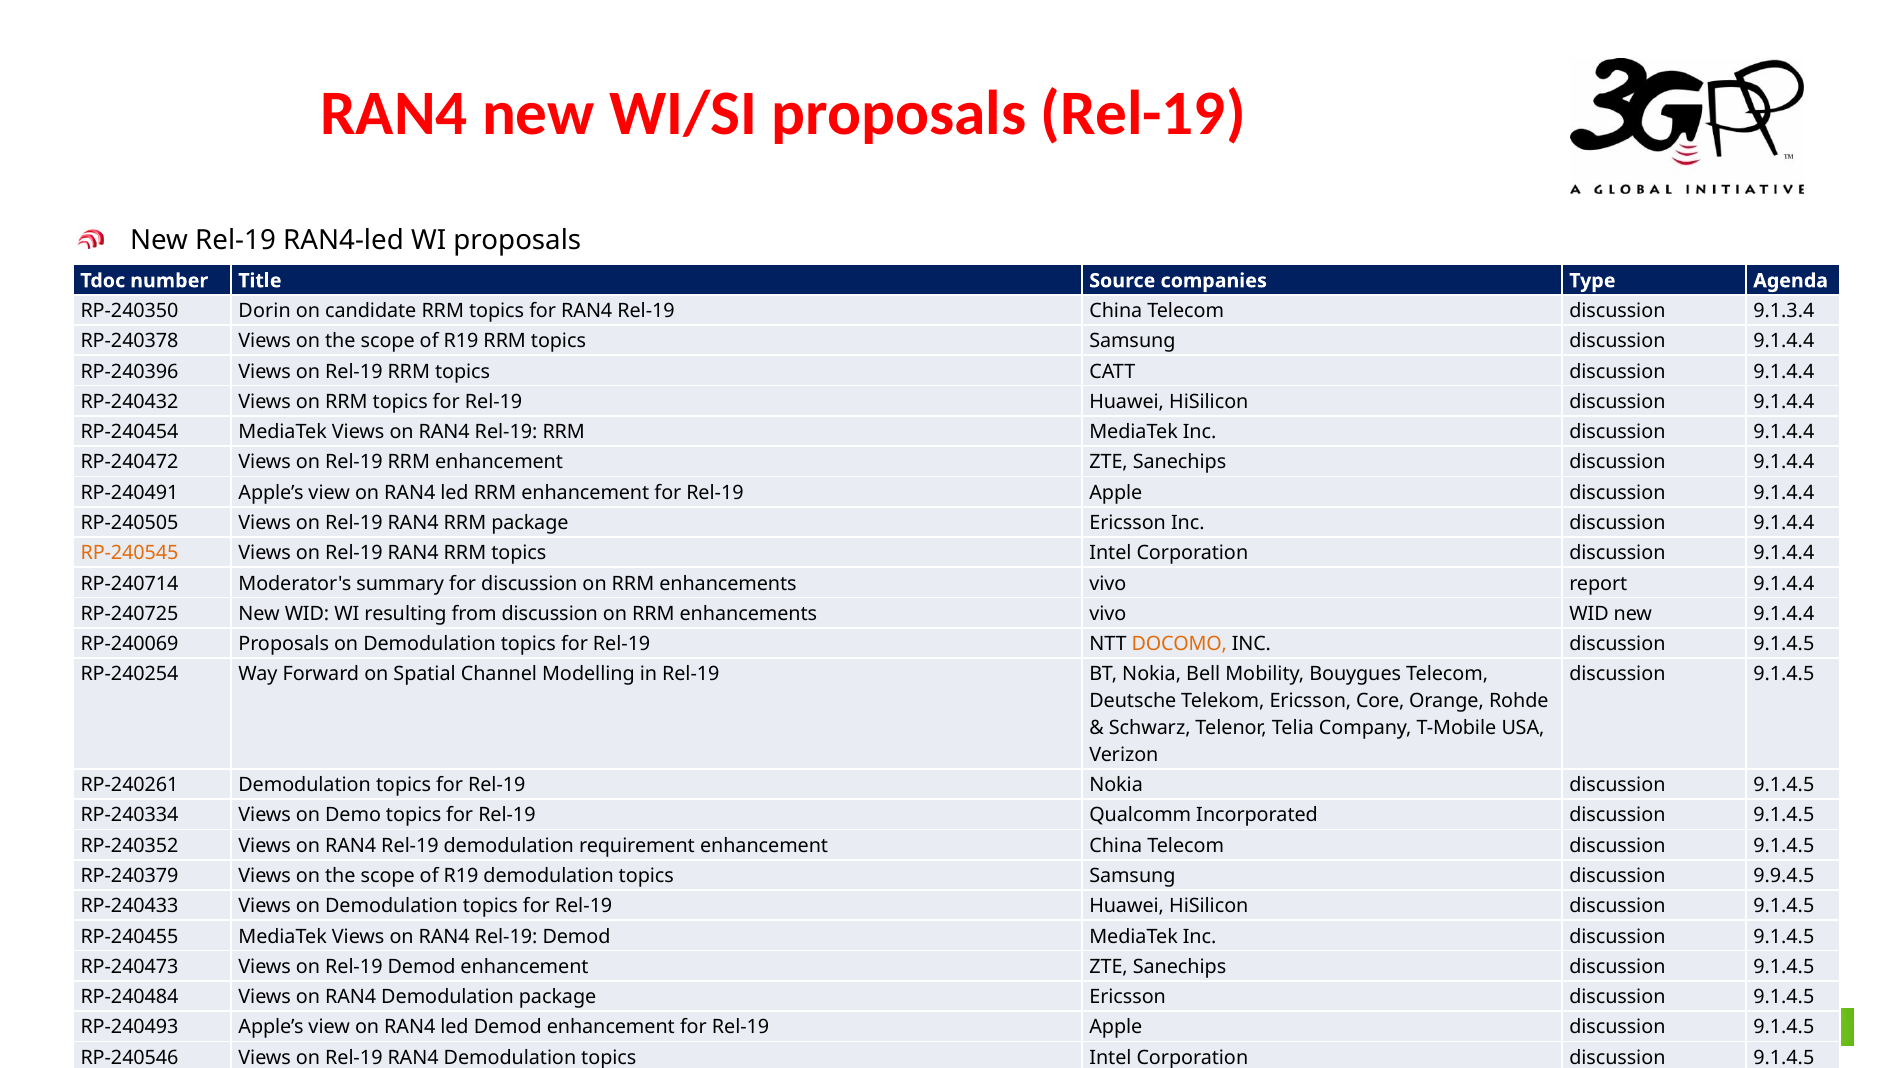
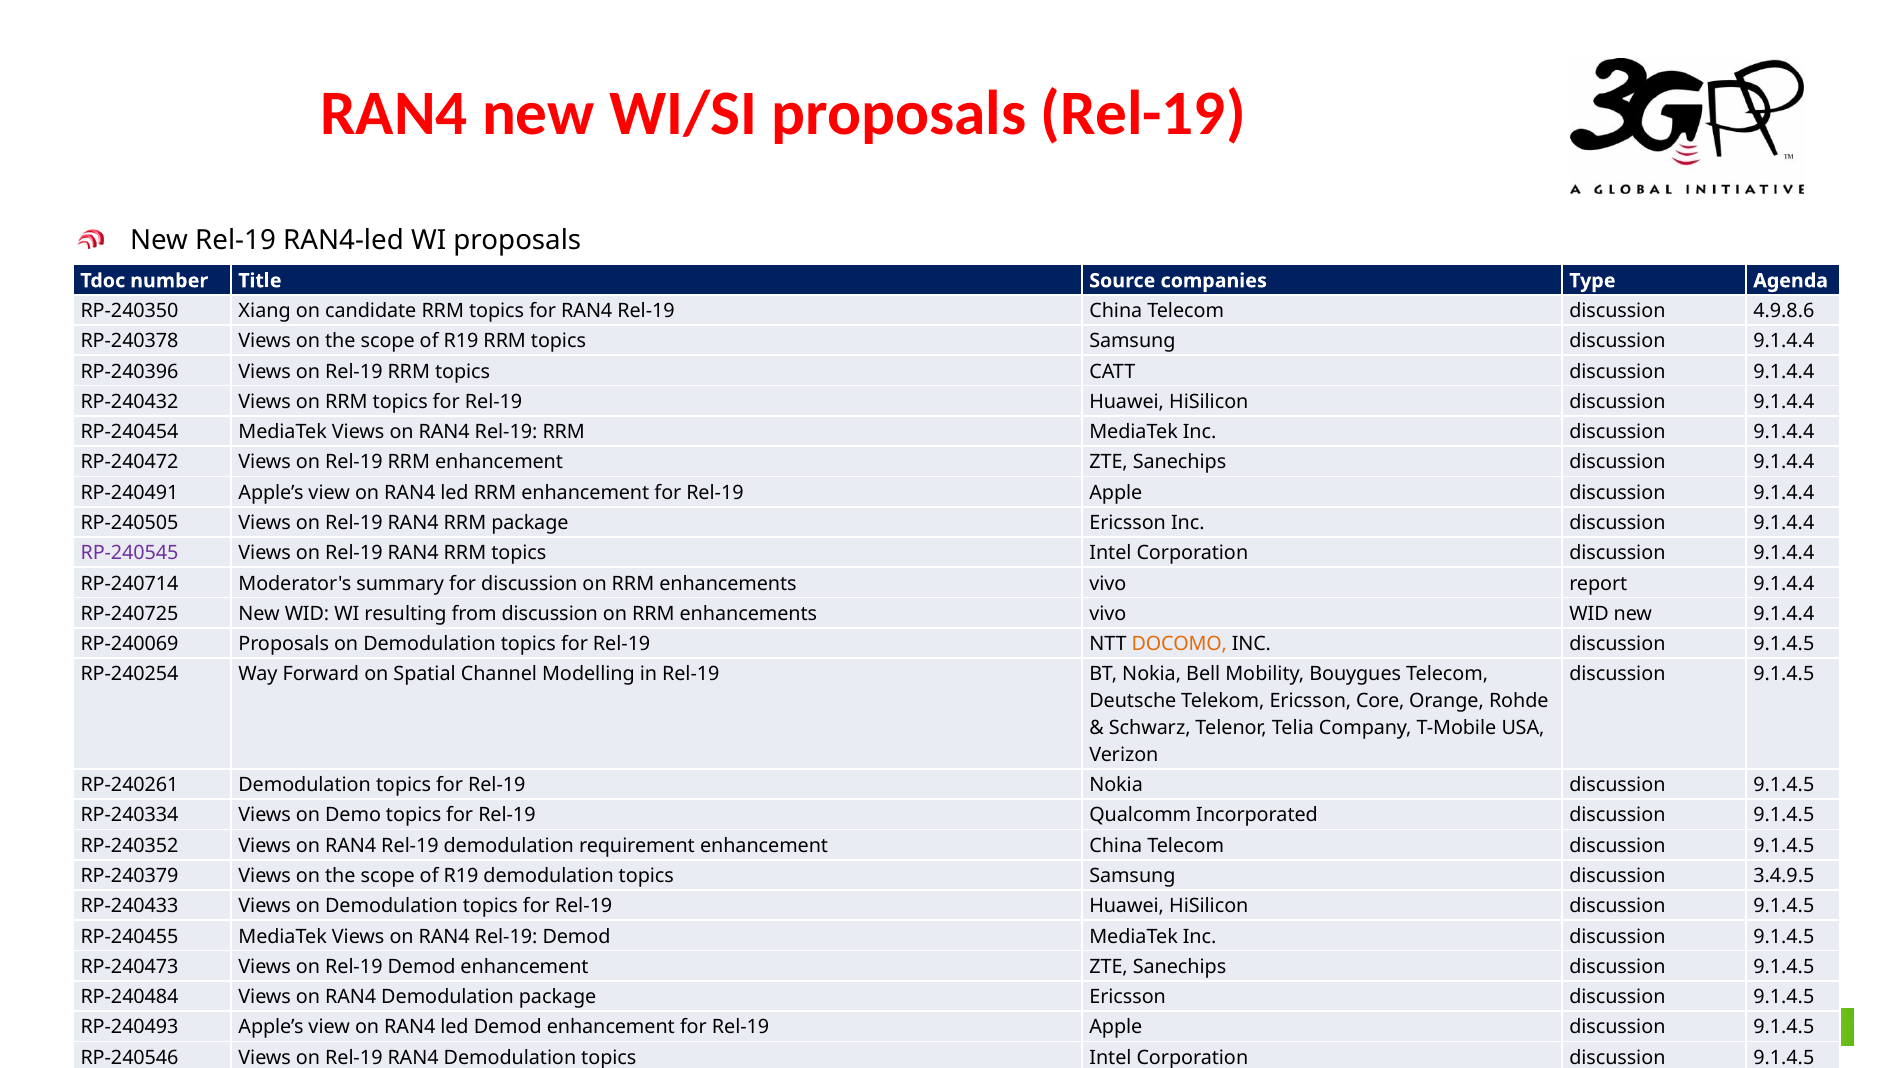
Dorin: Dorin -> Xiang
9.1.3.4: 9.1.3.4 -> 4.9.8.6
RP-240545 colour: orange -> purple
9.9.4.5: 9.9.4.5 -> 3.4.9.5
